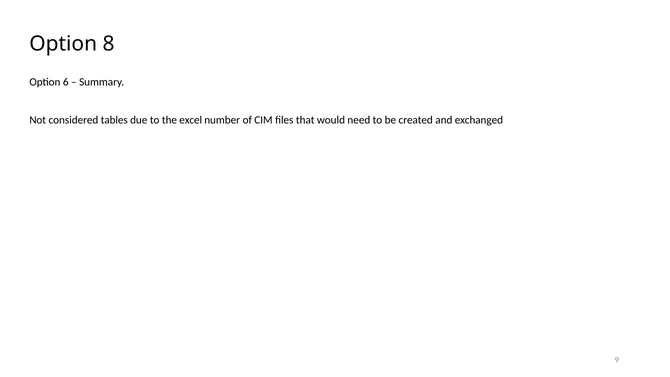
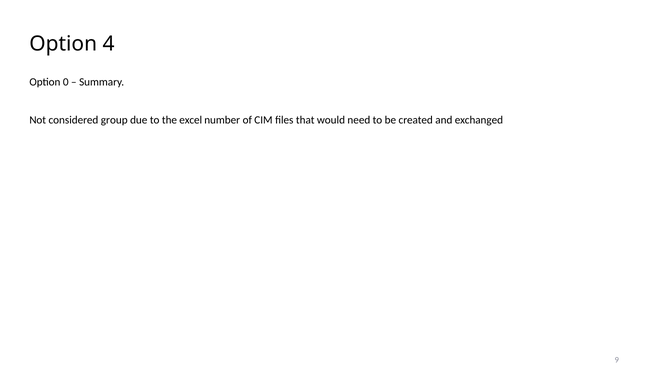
8: 8 -> 4
6: 6 -> 0
tables: tables -> group
